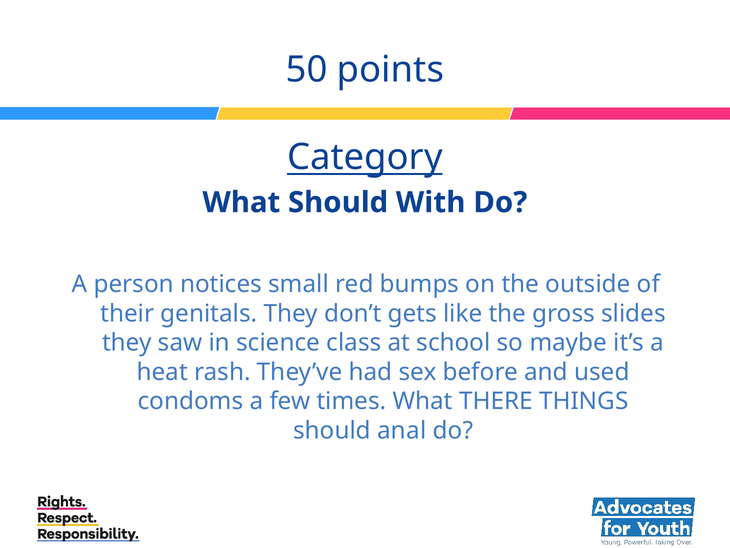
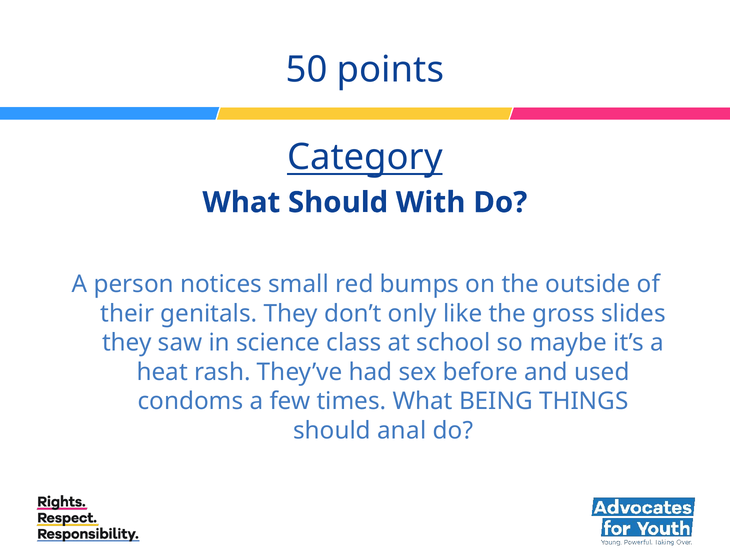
gets: gets -> only
THERE: THERE -> BEING
